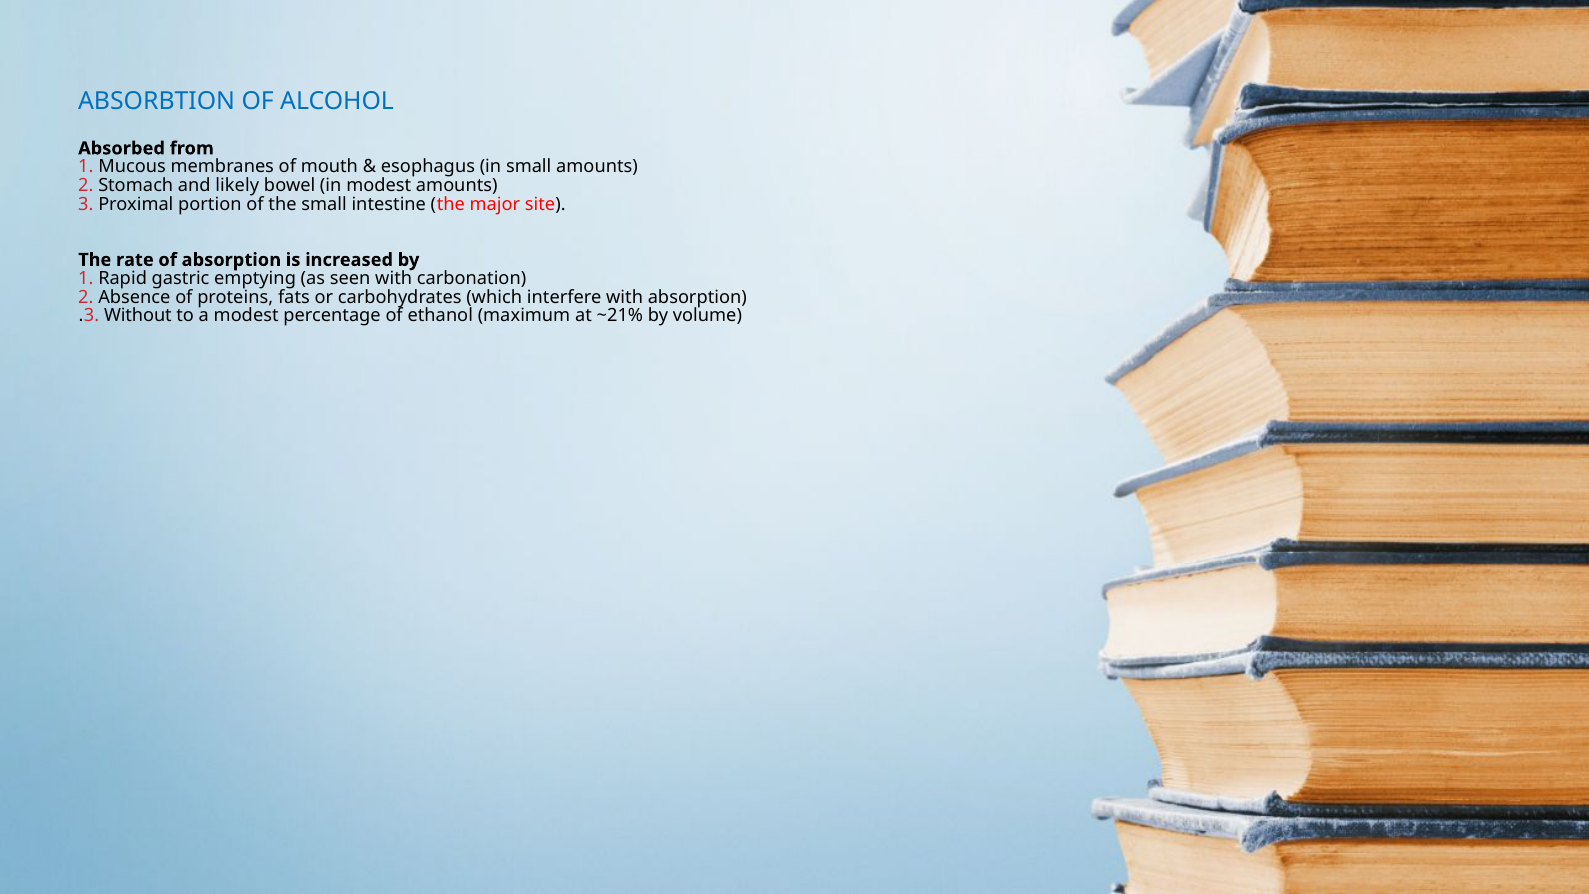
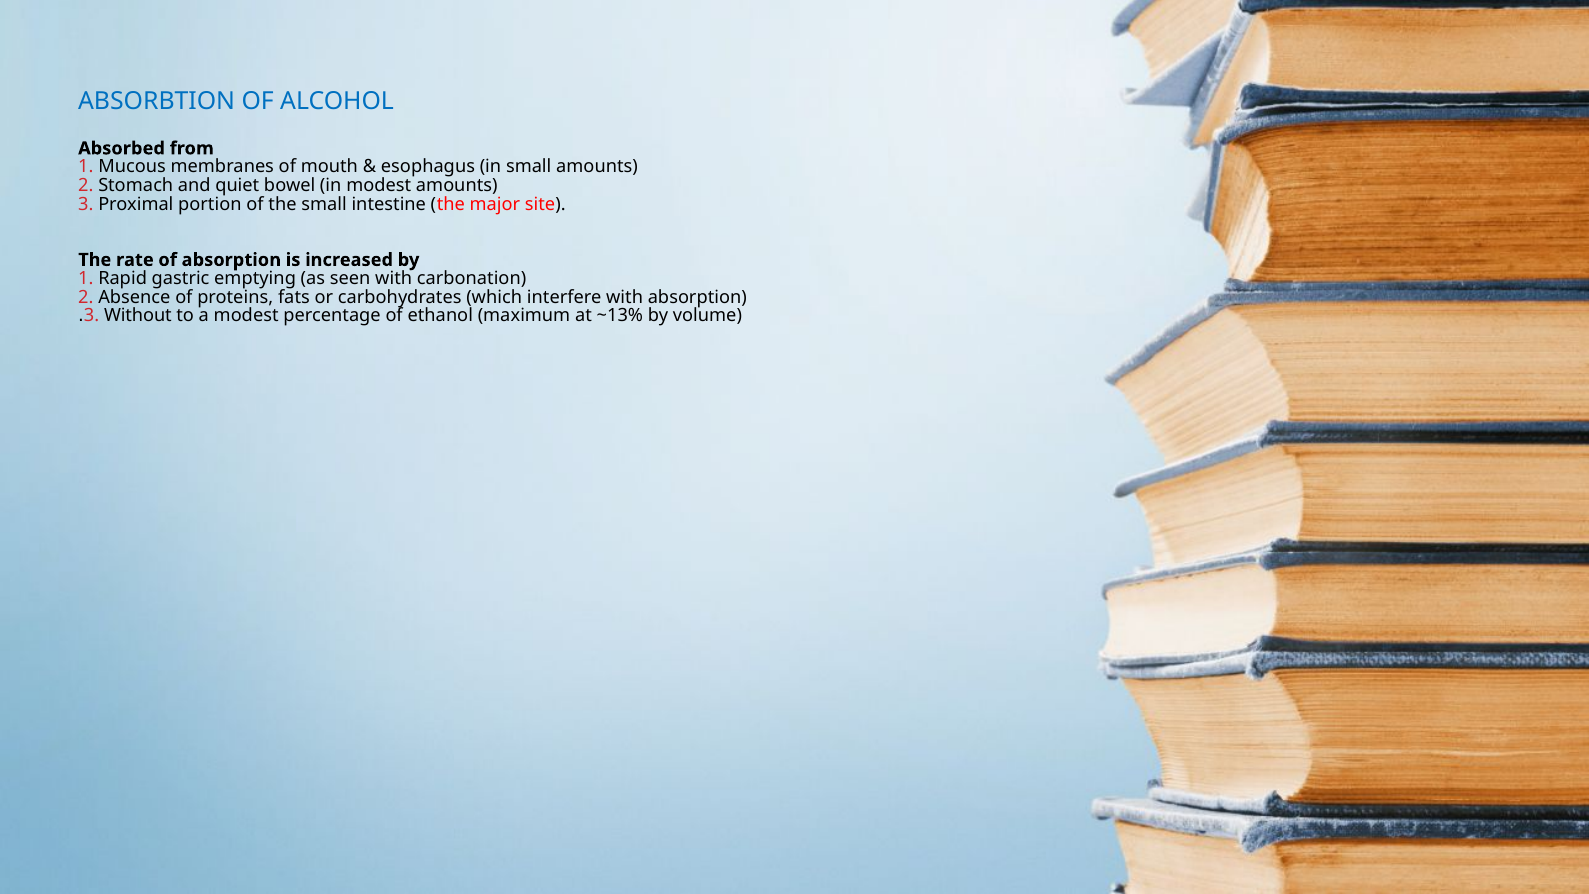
likely: likely -> quiet
~21%: ~21% -> ~13%
